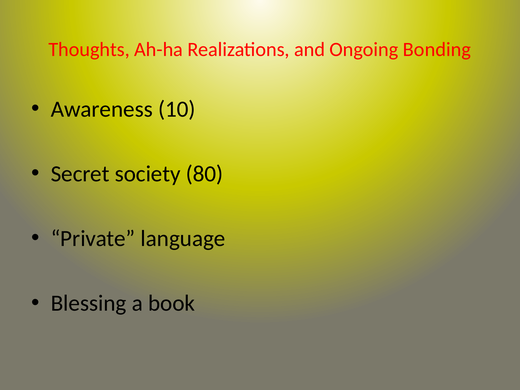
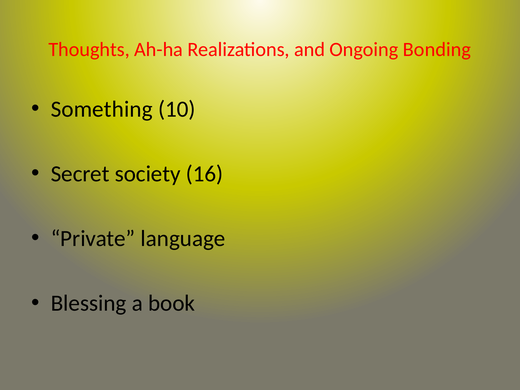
Awareness: Awareness -> Something
80: 80 -> 16
